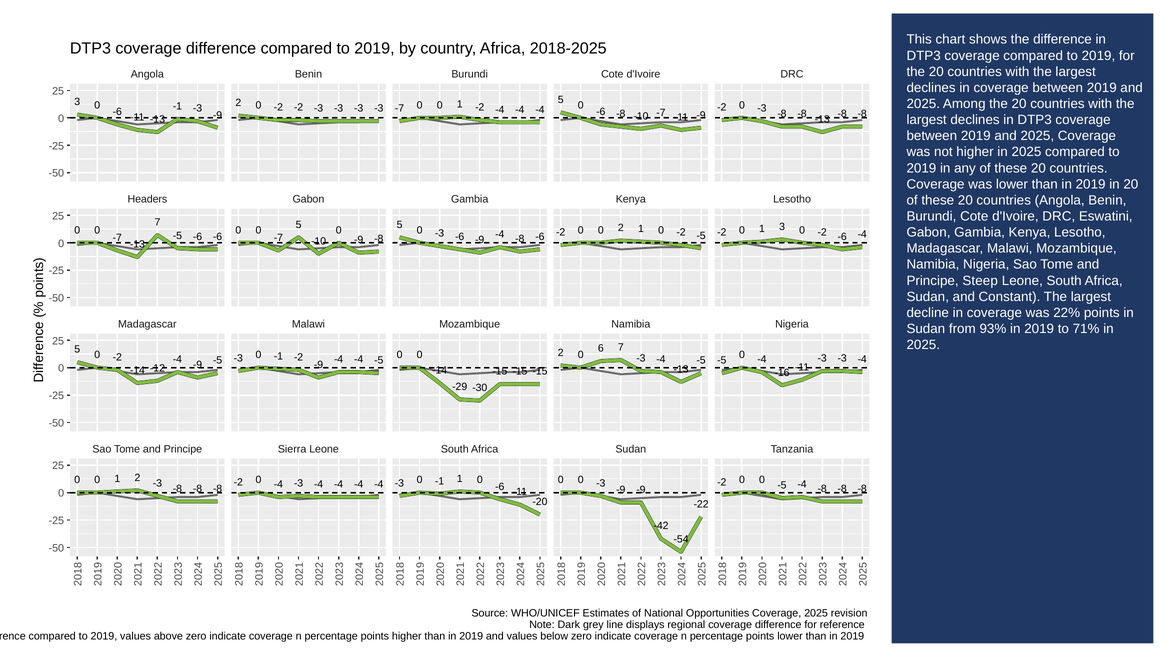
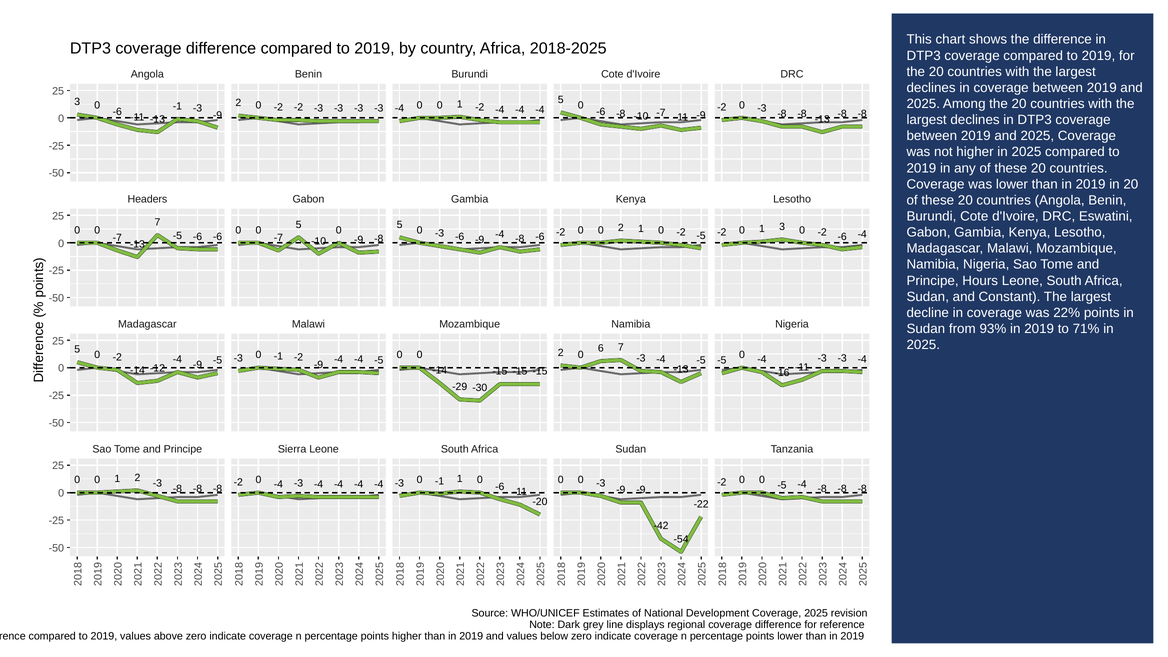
-7 at (399, 108): -7 -> -4
Steep: Steep -> Hours
Opportunities: Opportunities -> Development
